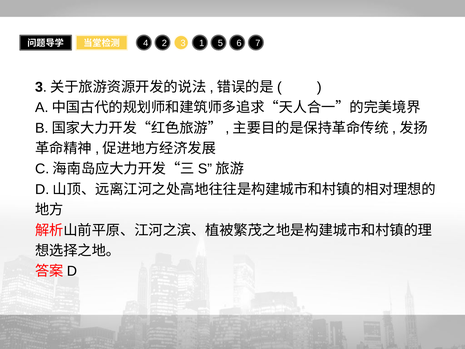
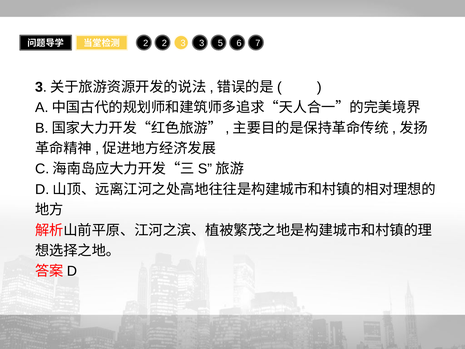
4 at (146, 43): 4 -> 2
3 1: 1 -> 3
